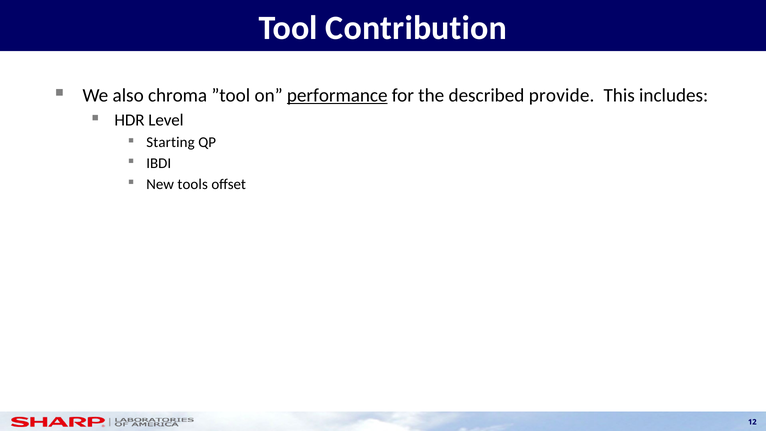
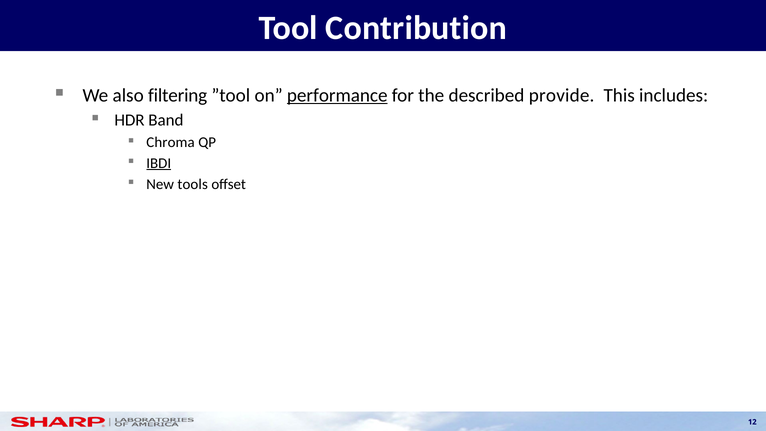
chroma: chroma -> filtering
Level: Level -> Band
Starting: Starting -> Chroma
IBDI underline: none -> present
